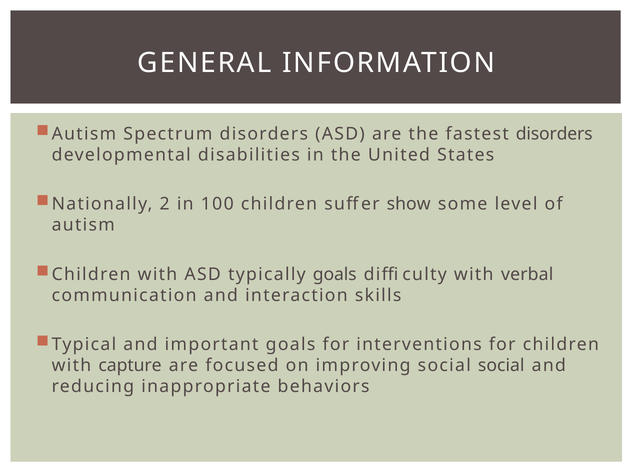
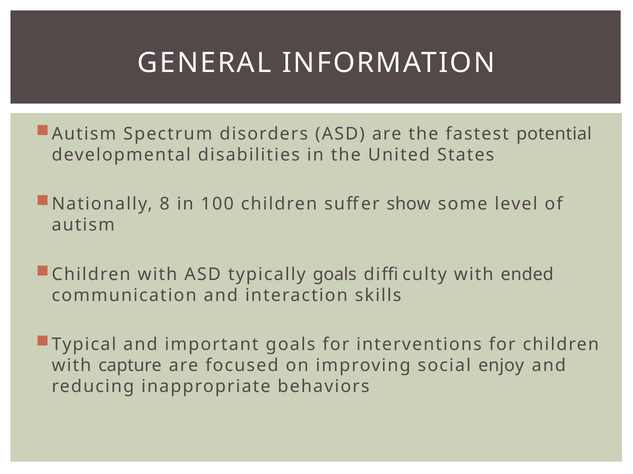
fastest disorders: disorders -> potential
2: 2 -> 8
verbal: verbal -> ended
social social: social -> enjoy
